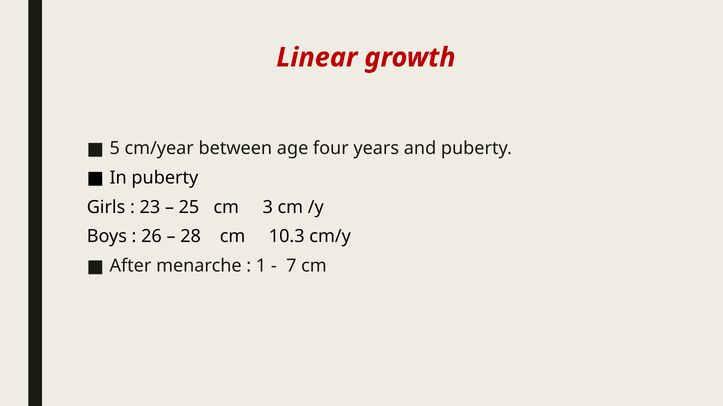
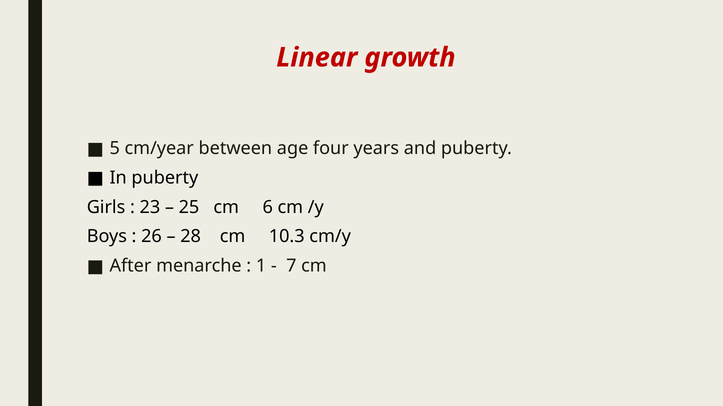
3: 3 -> 6
